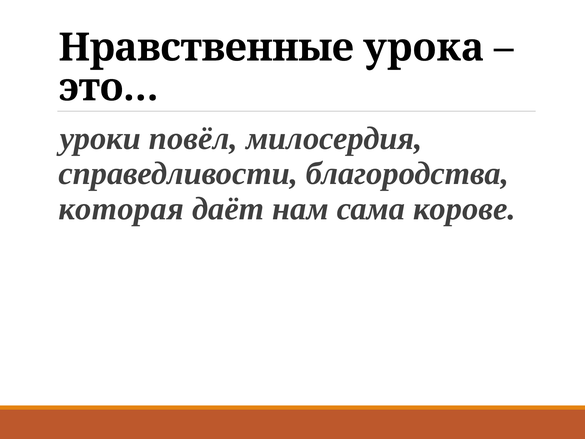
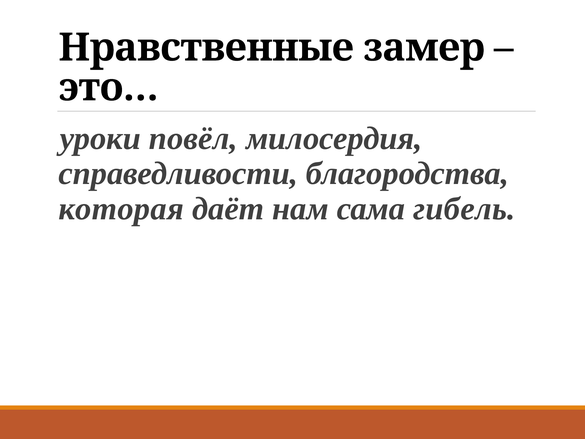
урока: урока -> замер
корове: корове -> гибель
